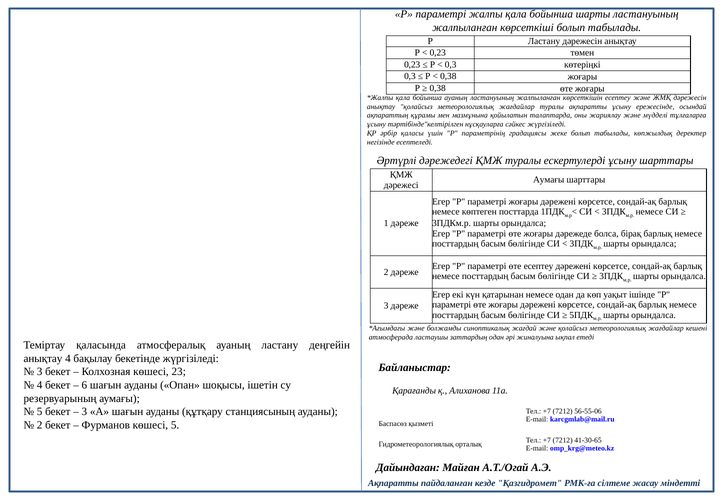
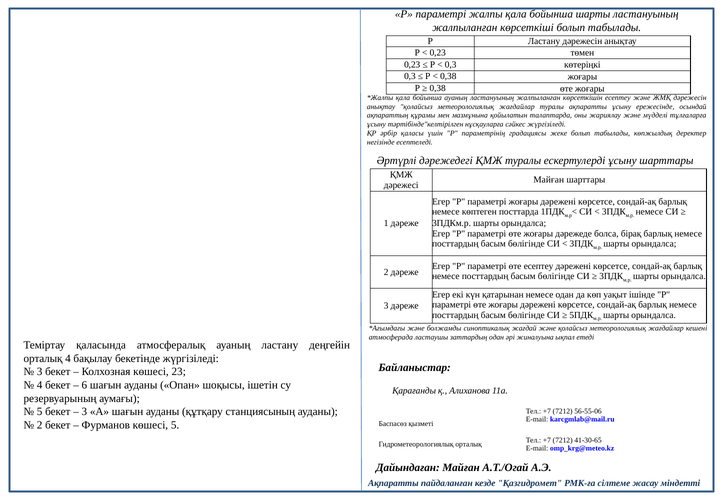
Аумағы at (549, 180): Аумағы -> Майған
анықтау at (43, 359): анықтау -> орталық
